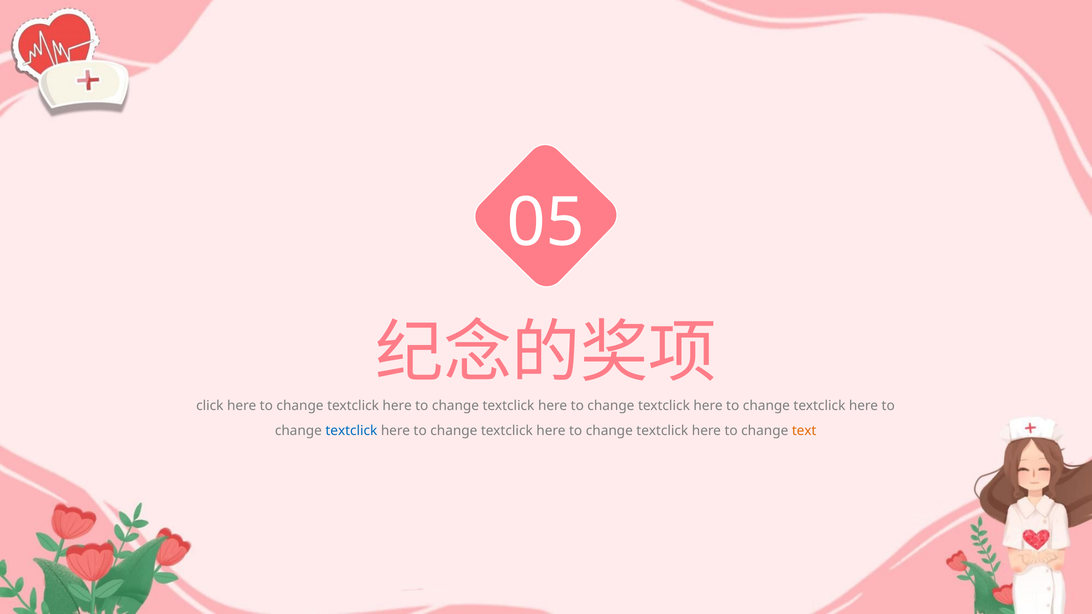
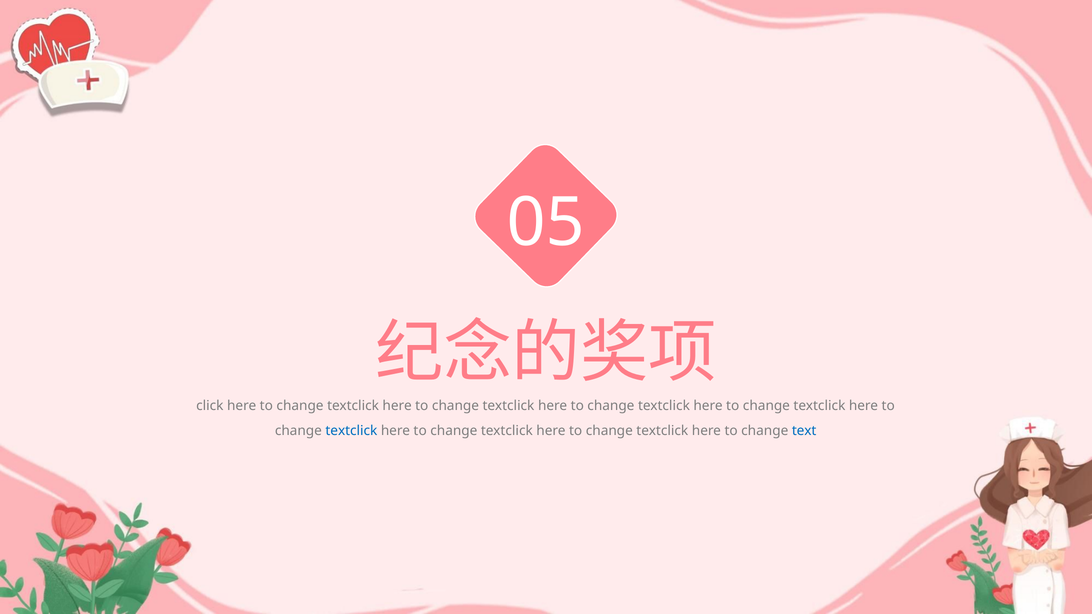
text colour: orange -> blue
